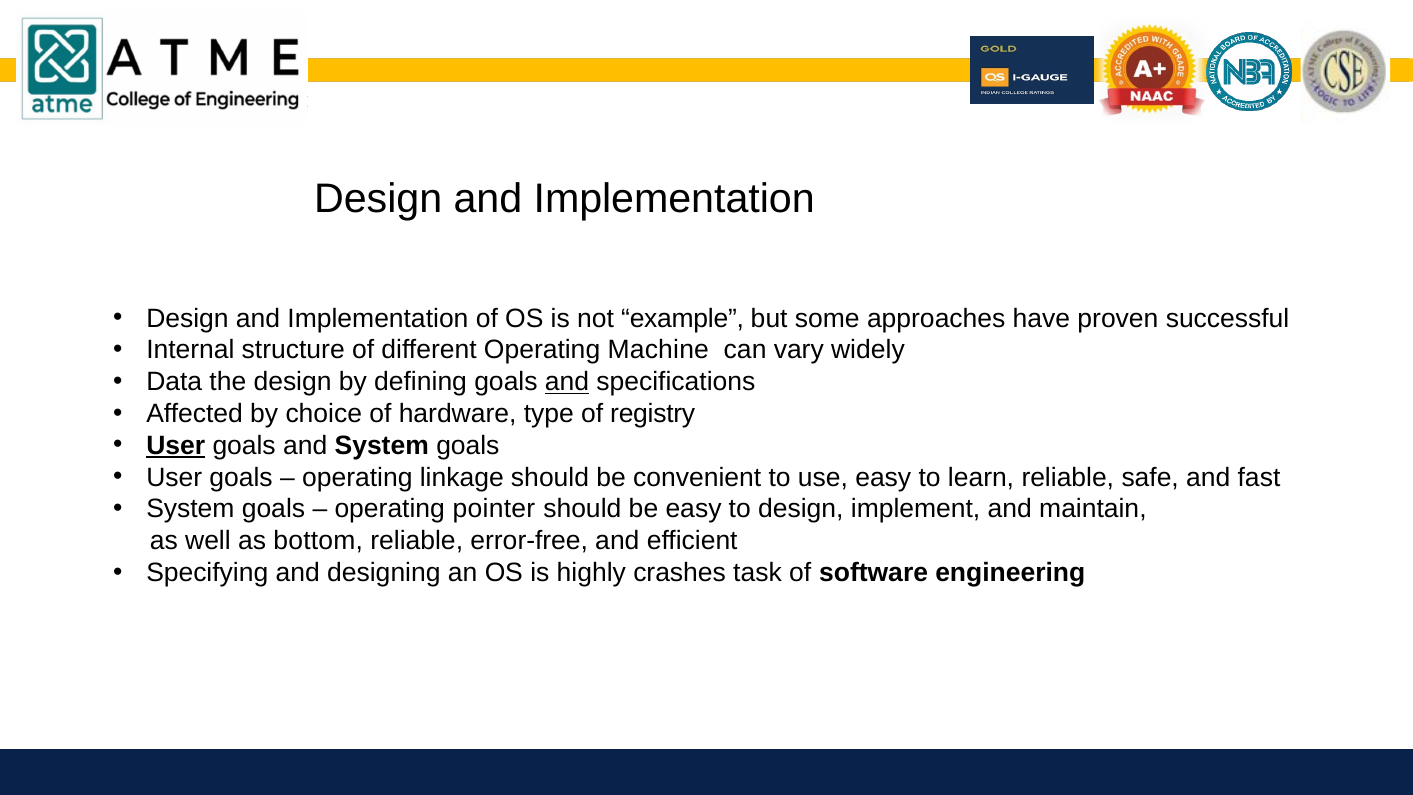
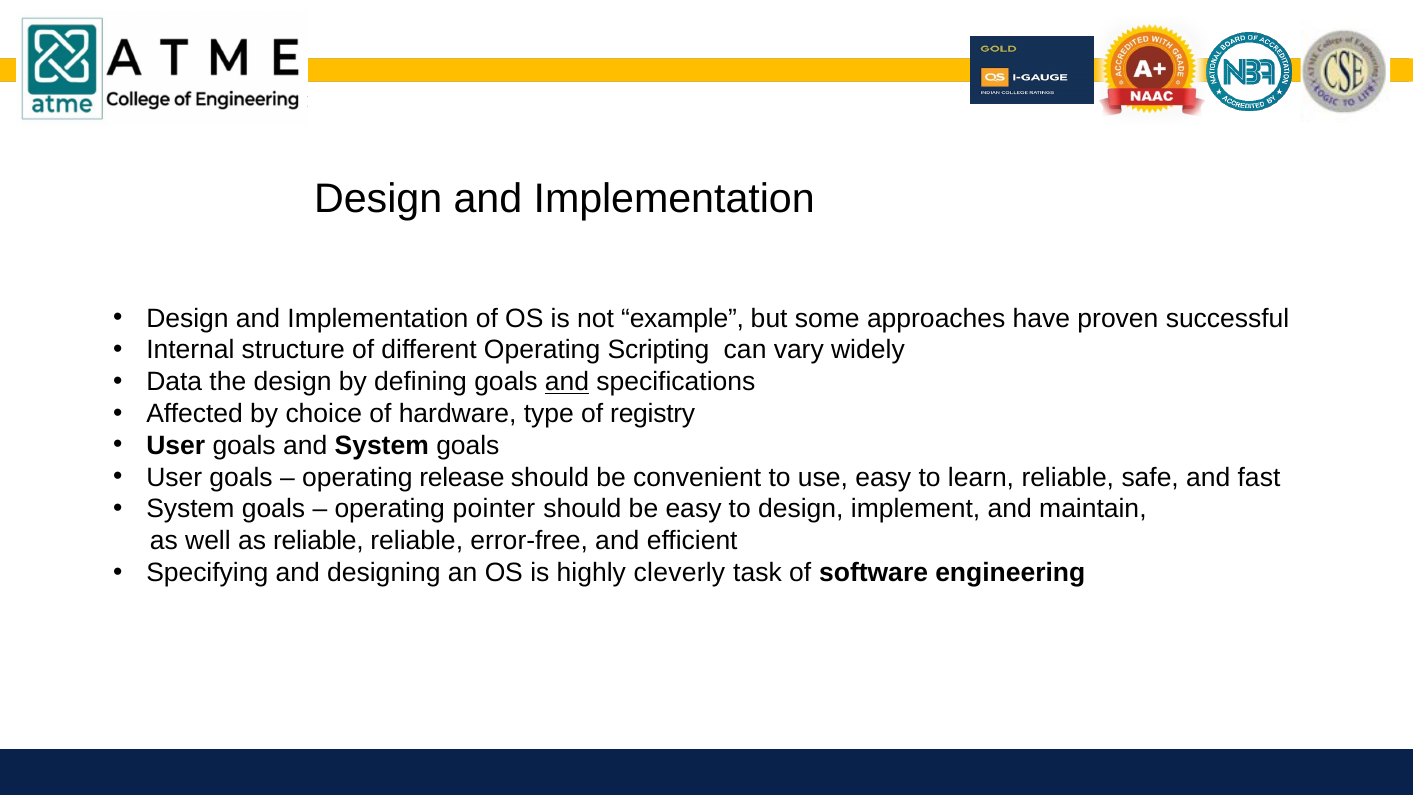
Machine: Machine -> Scripting
User at (176, 446) underline: present -> none
linkage: linkage -> release
as bottom: bottom -> reliable
crashes: crashes -> cleverly
